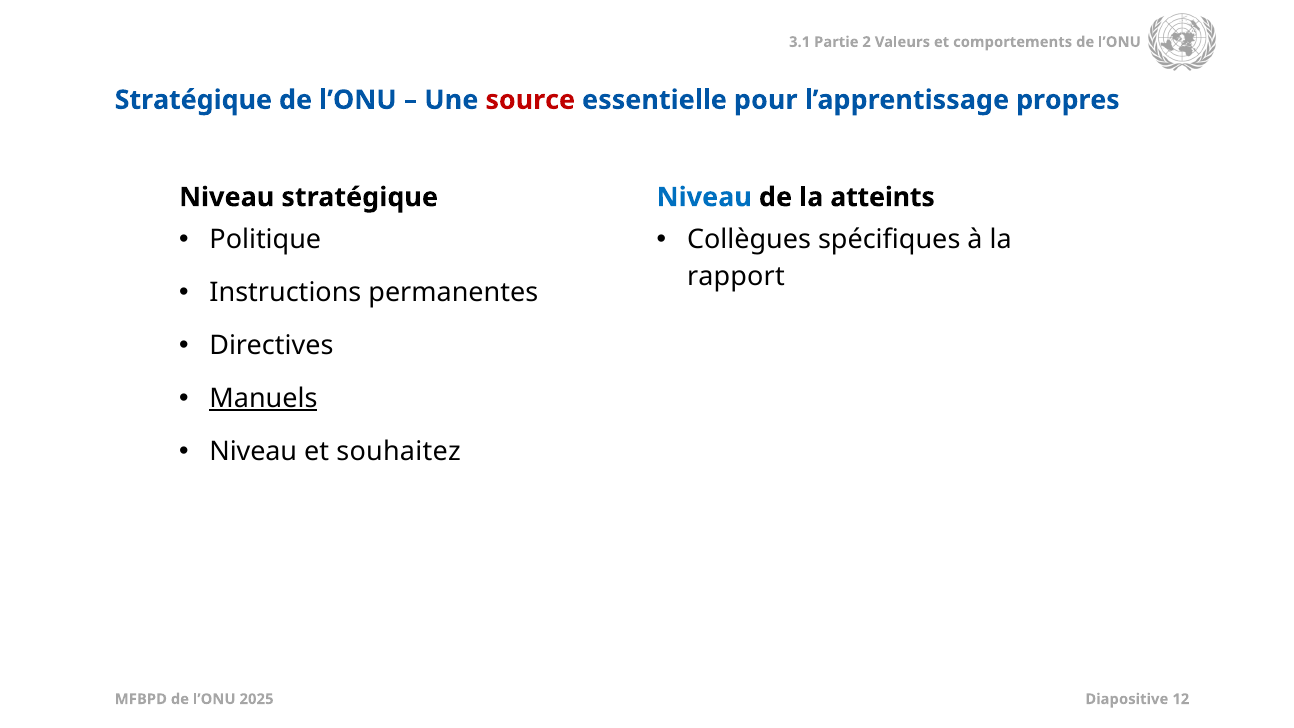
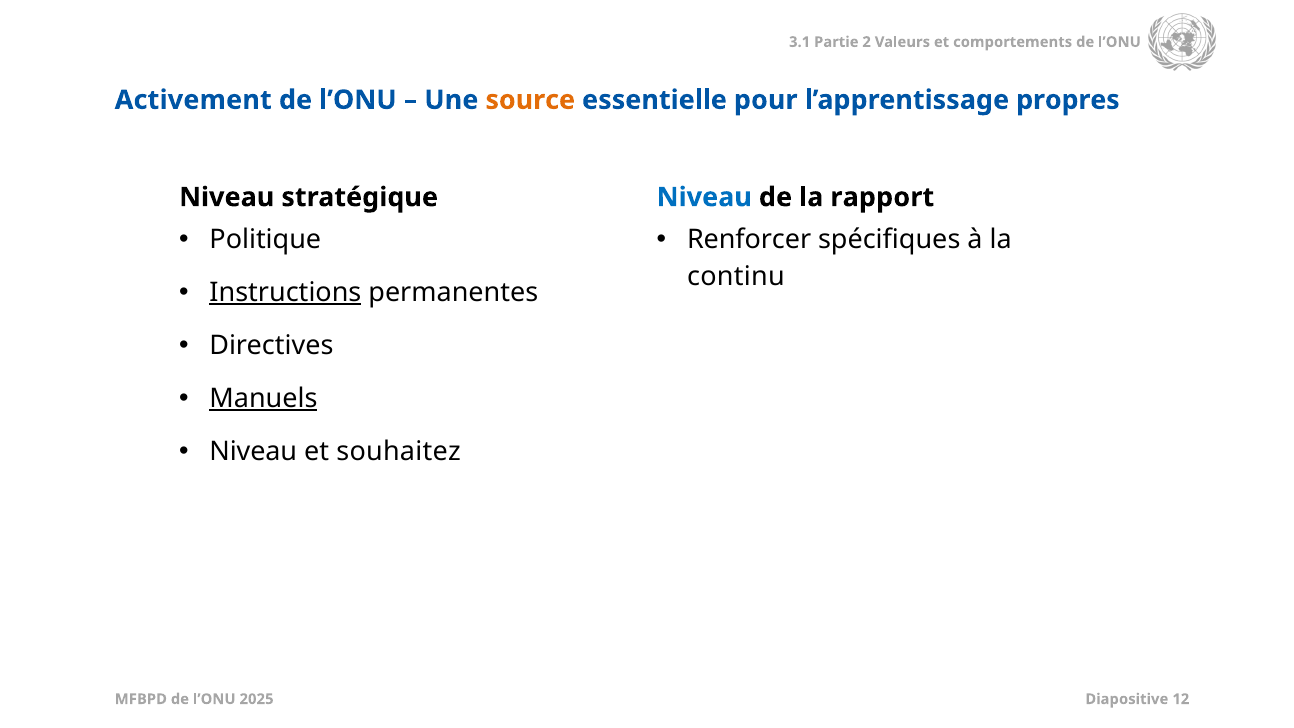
Stratégique at (193, 100): Stratégique -> Activement
source colour: red -> orange
atteints: atteints -> rapport
Collègues: Collègues -> Renforcer
rapport: rapport -> continu
Instructions underline: none -> present
